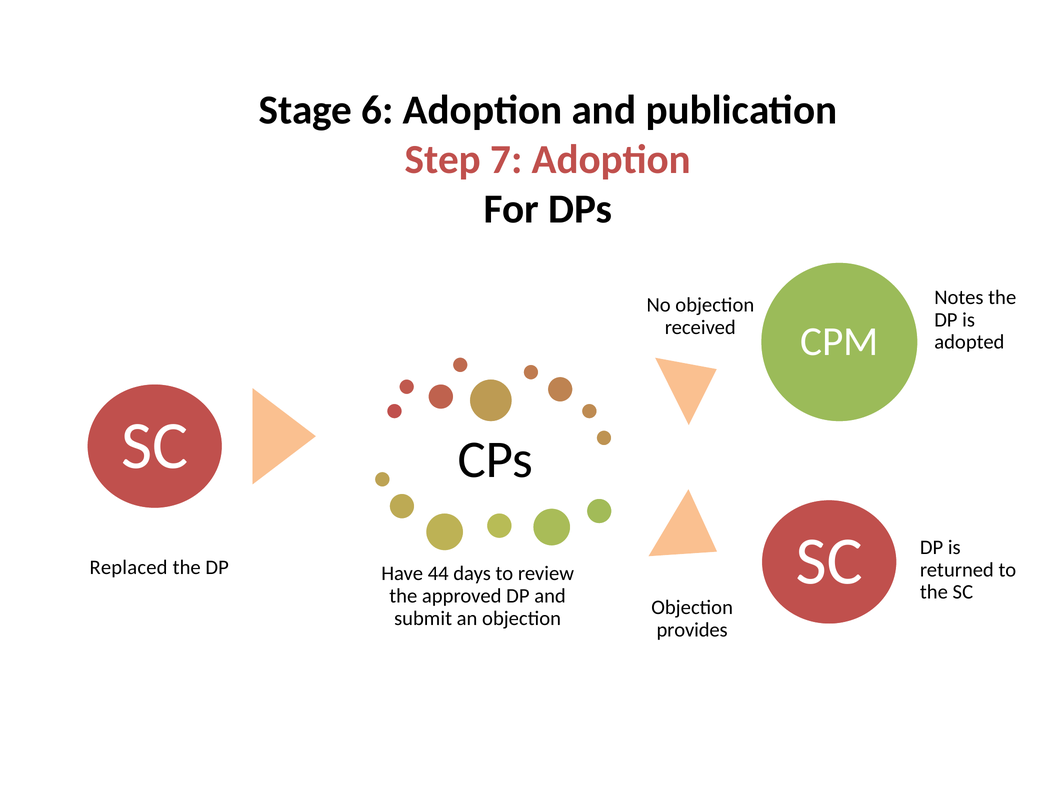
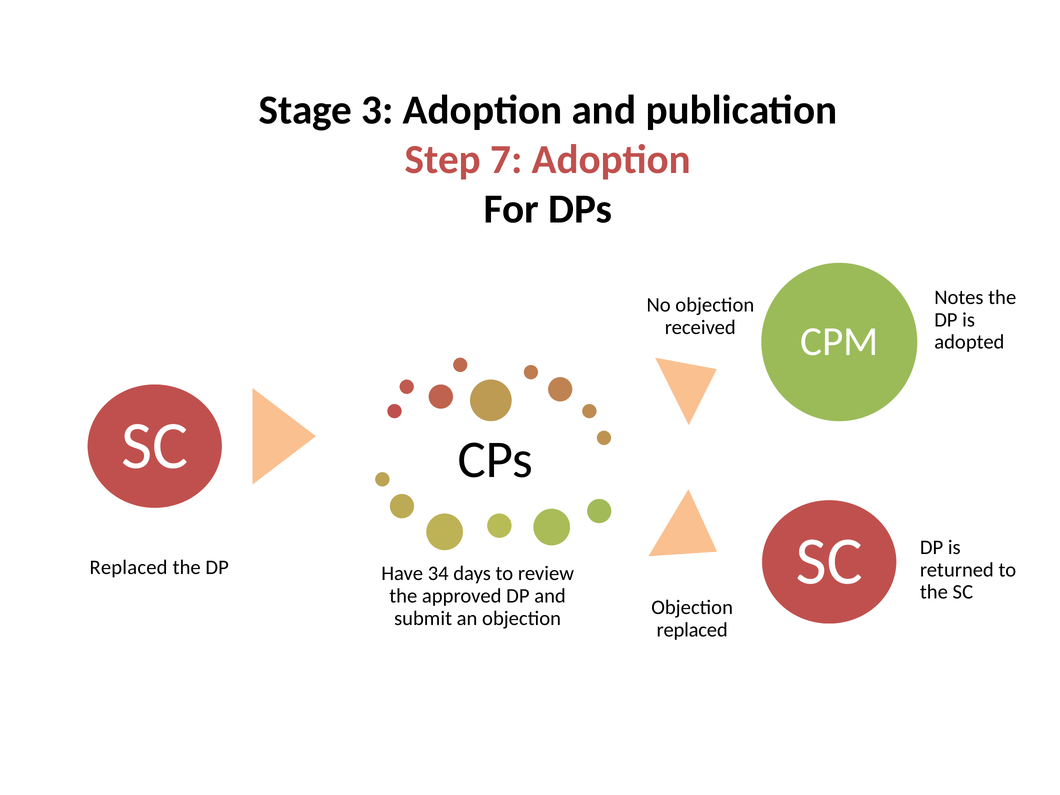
6: 6 -> 3
44: 44 -> 34
provides at (692, 630): provides -> replaced
